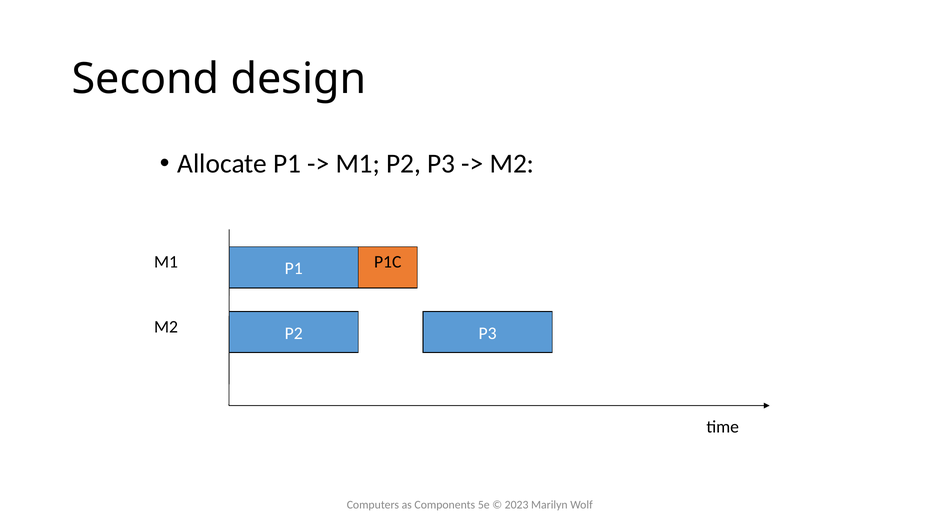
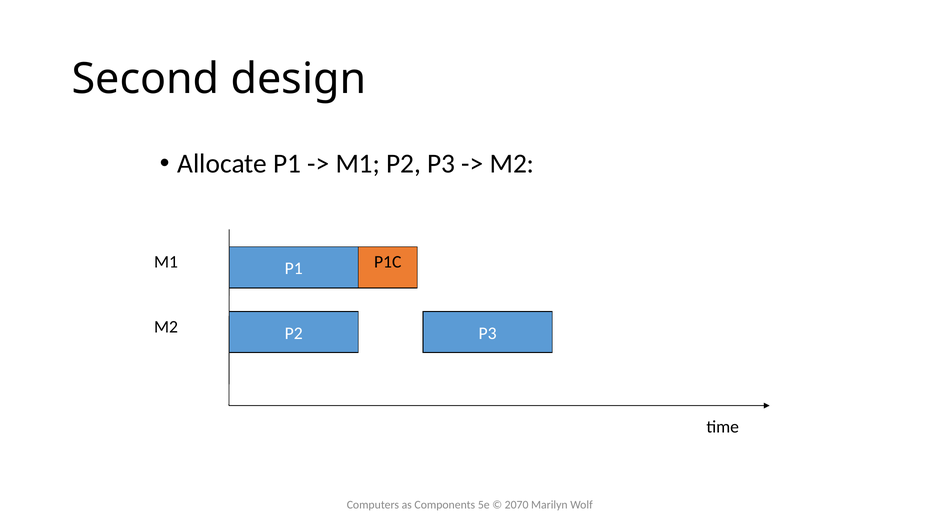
2023: 2023 -> 2070
